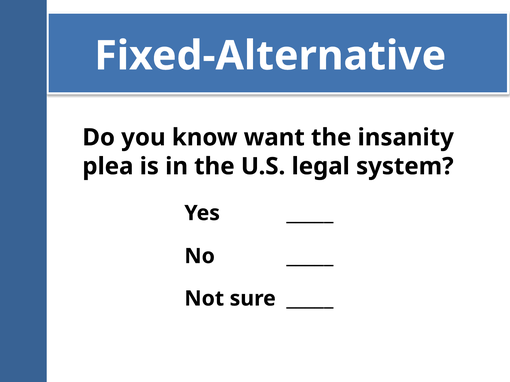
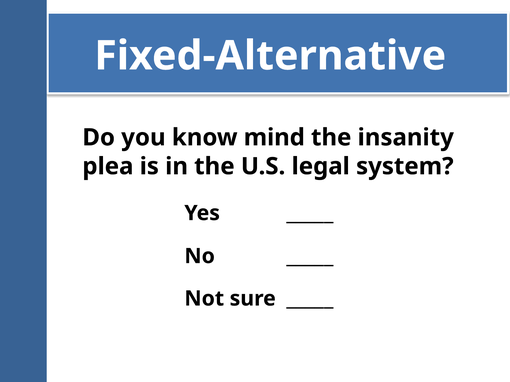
want: want -> mind
